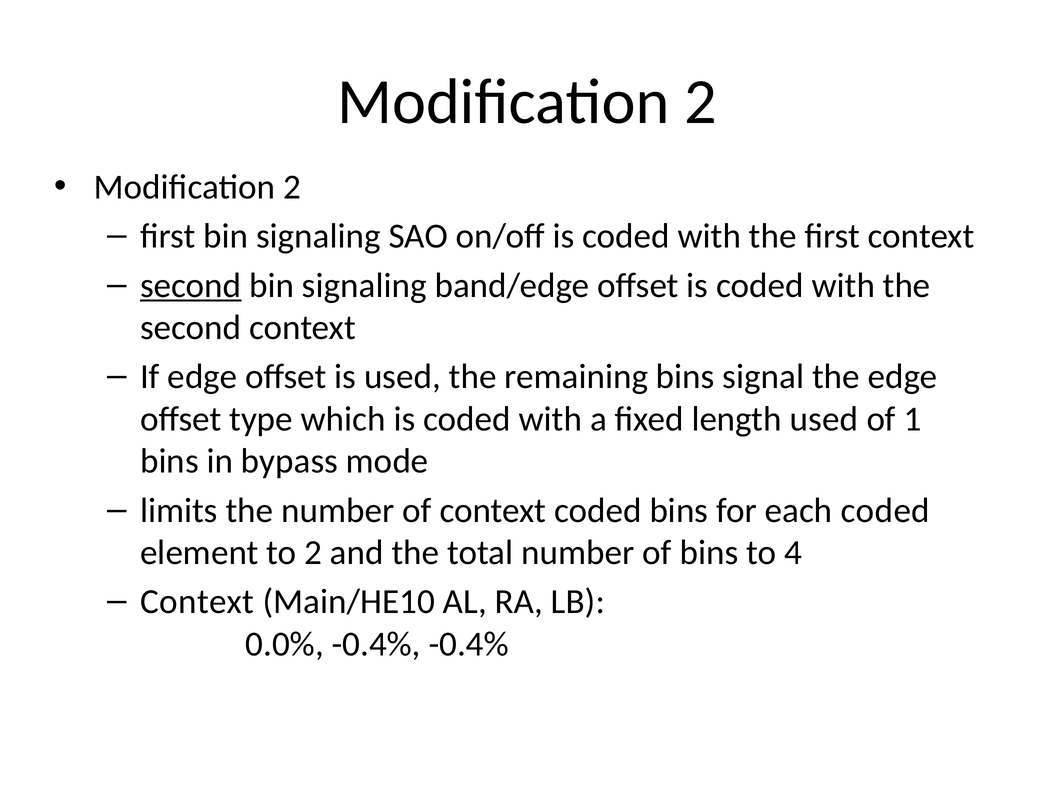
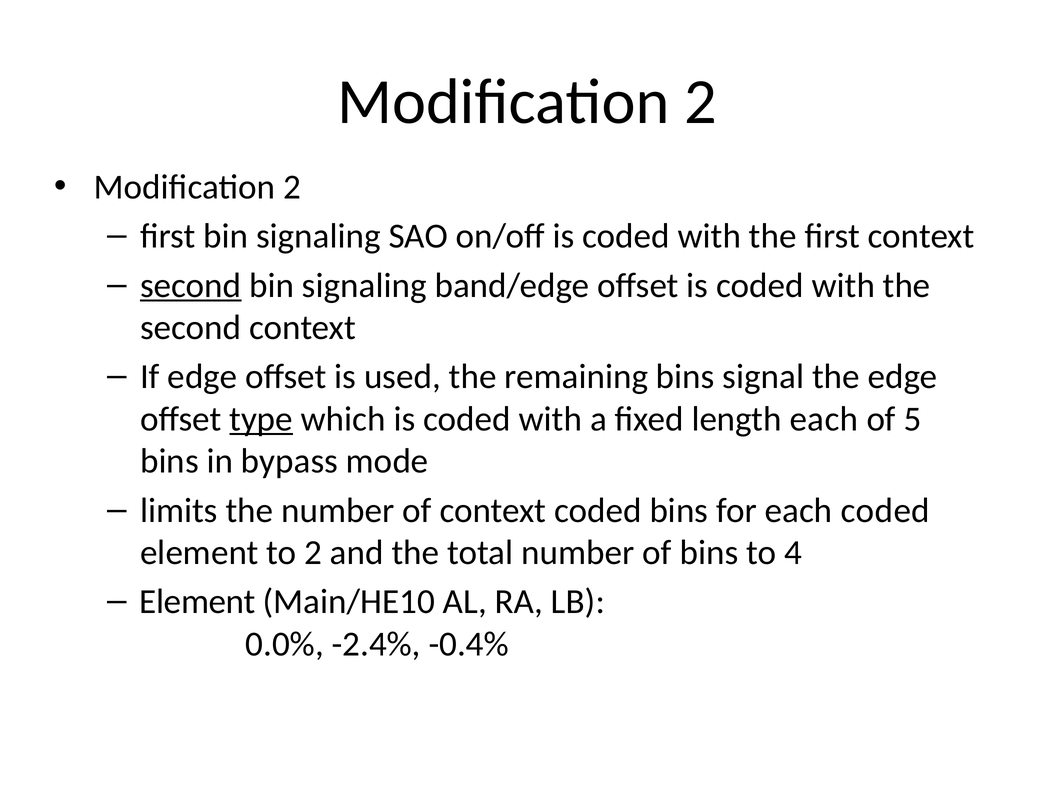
type underline: none -> present
length used: used -> each
1: 1 -> 5
Context at (197, 601): Context -> Element
0.0% -0.4%: -0.4% -> -2.4%
